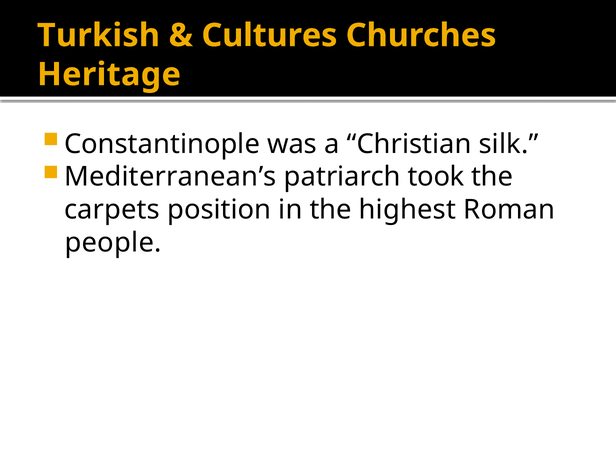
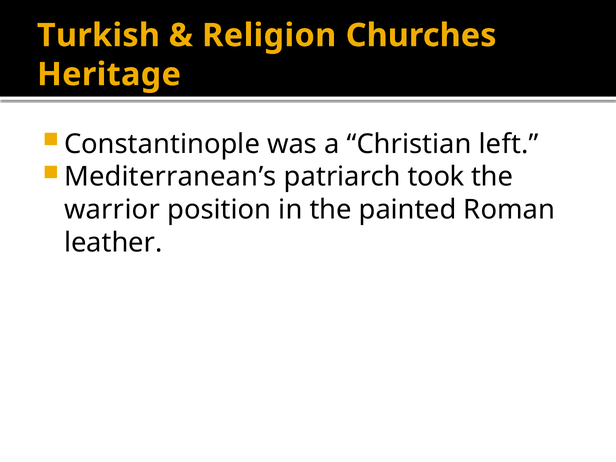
Cultures: Cultures -> Religion
silk: silk -> left
carpets: carpets -> warrior
highest: highest -> painted
people: people -> leather
